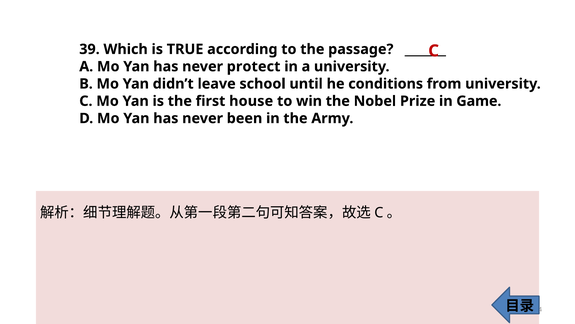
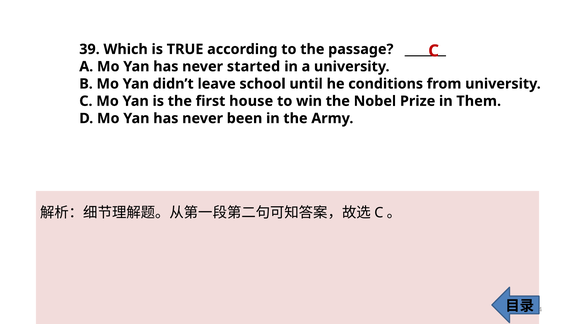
protect: protect -> started
Game: Game -> Them
